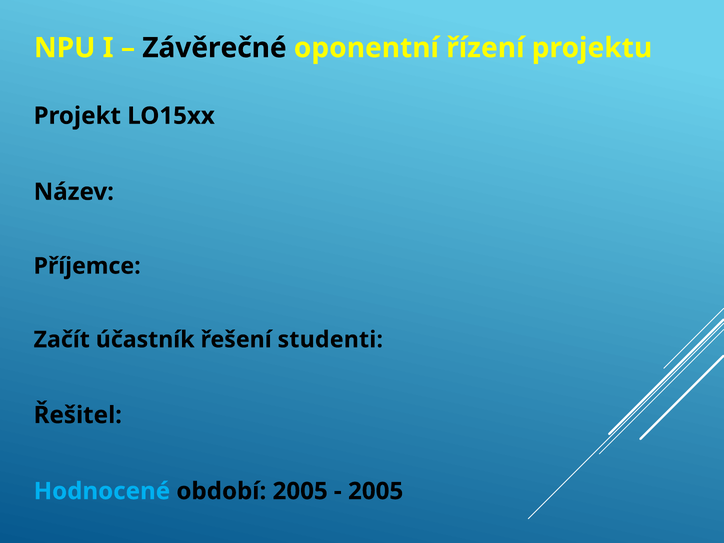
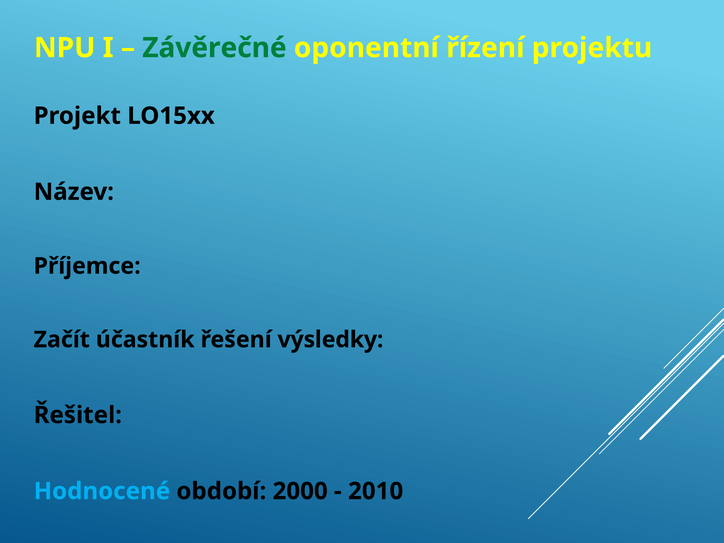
Závěrečné colour: black -> green
studenti: studenti -> výsledky
období 2005: 2005 -> 2000
2005 at (376, 491): 2005 -> 2010
